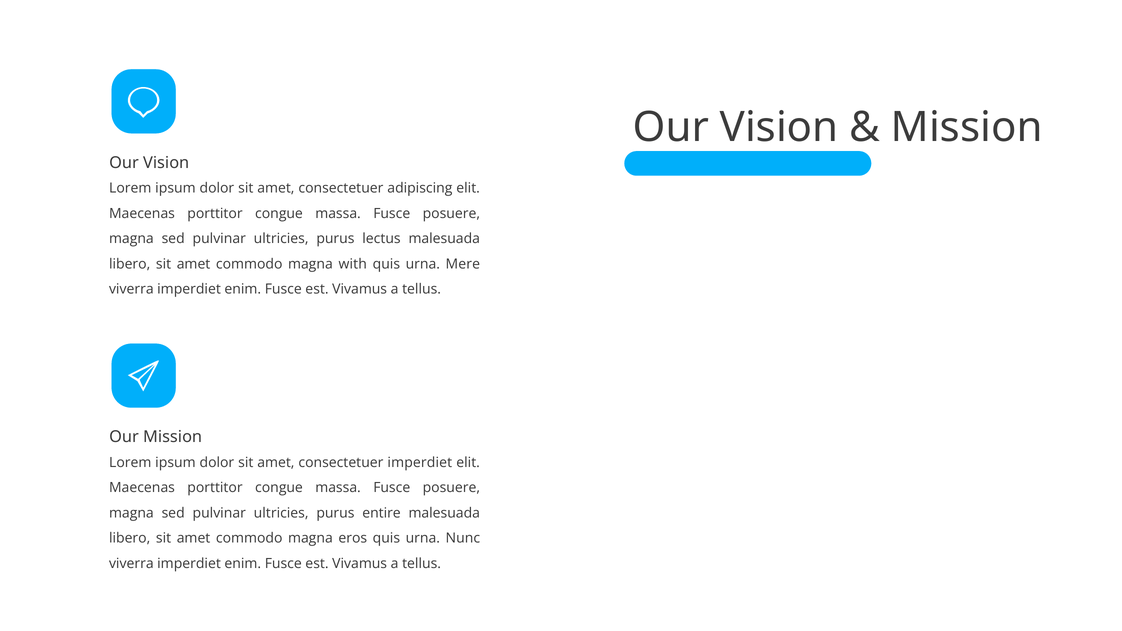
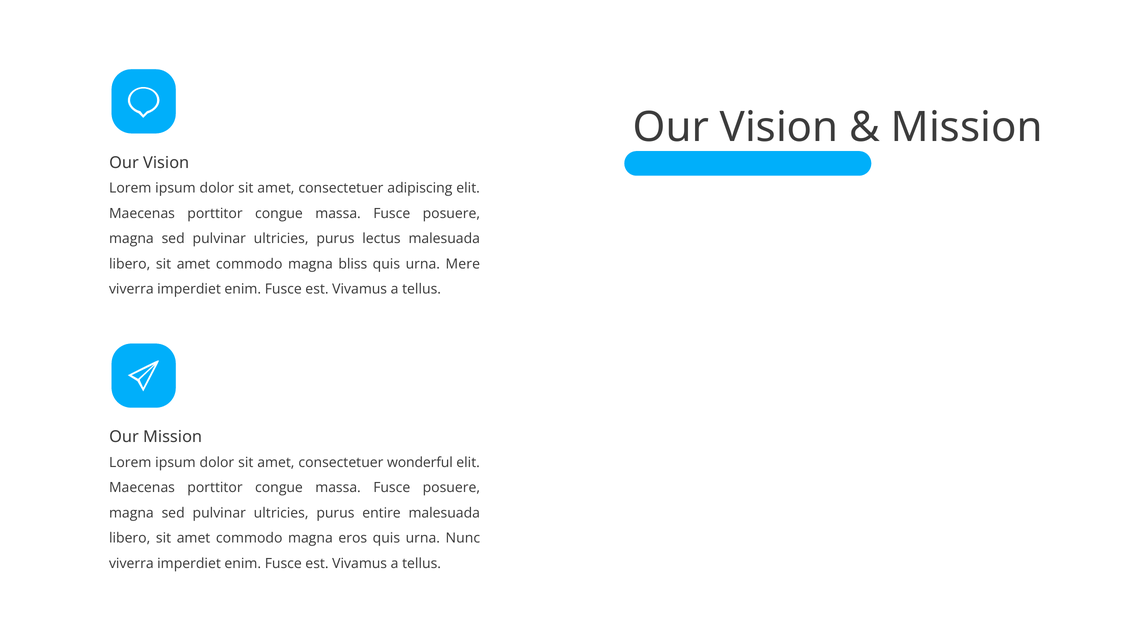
with: with -> bliss
consectetuer imperdiet: imperdiet -> wonderful
